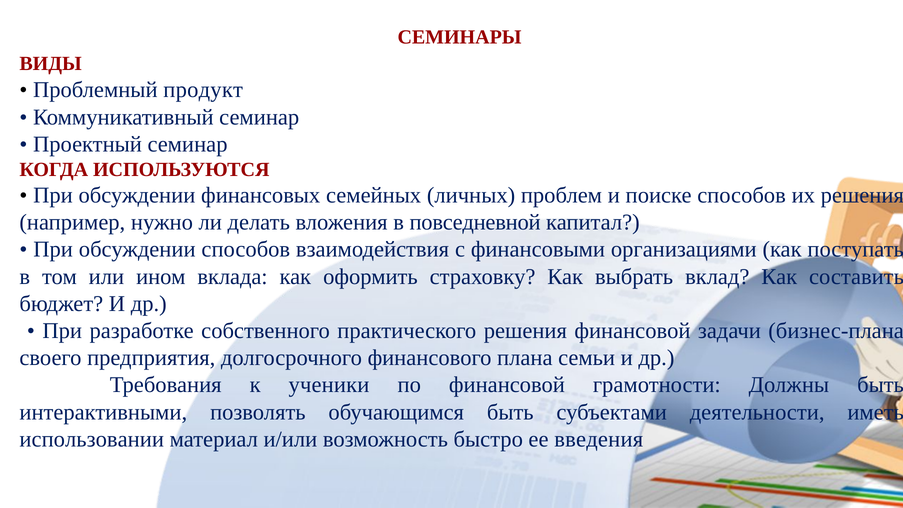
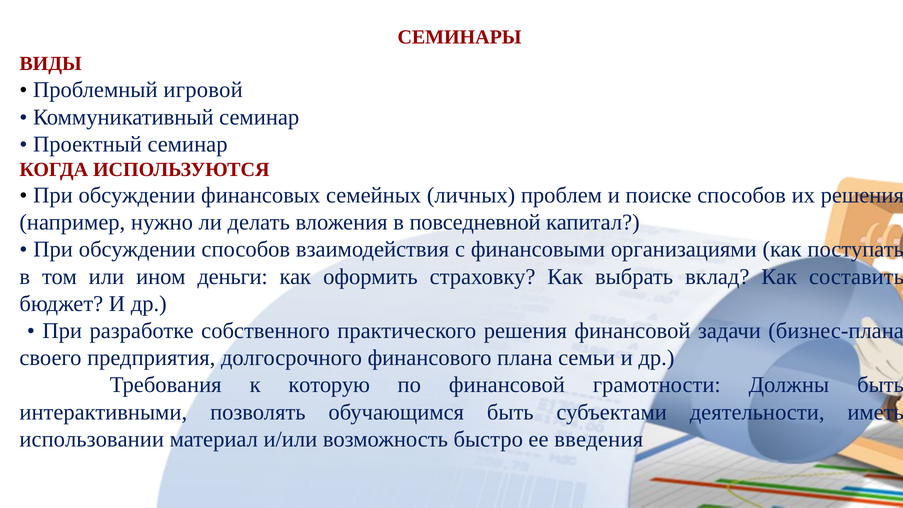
продукт: продукт -> игровой
вклада: вклада -> деньги
ученики: ученики -> которую
